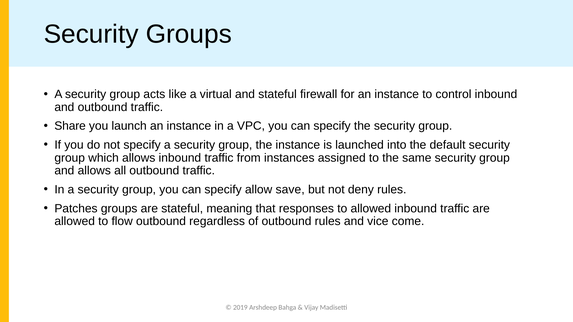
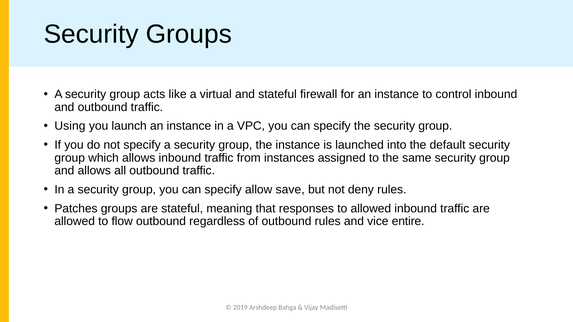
Share: Share -> Using
come: come -> entire
